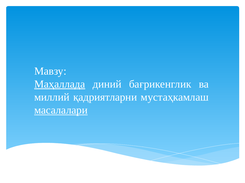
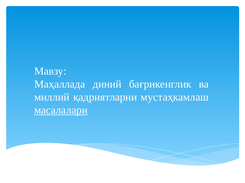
Маҳаллада underline: present -> none
